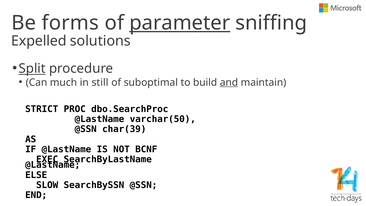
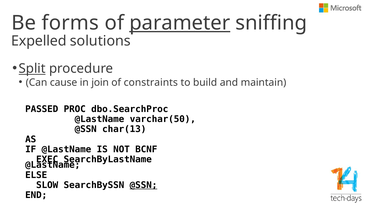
much: much -> cause
still: still -> join
suboptimal: suboptimal -> constraints
and underline: present -> none
STRICT: STRICT -> PASSED
char(39: char(39 -> char(13
@SSN at (144, 185) underline: none -> present
